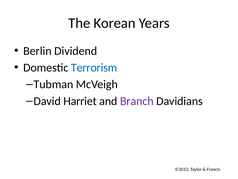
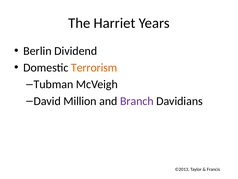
Korean: Korean -> Harriet
Terrorism colour: blue -> orange
Harriet: Harriet -> Million
